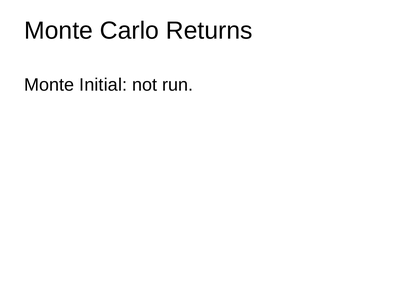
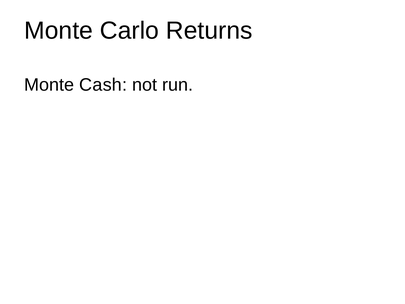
Initial: Initial -> Cash
